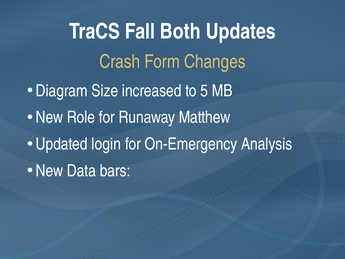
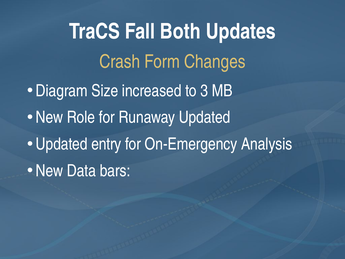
5: 5 -> 3
Runaway Matthew: Matthew -> Updated
login: login -> entry
